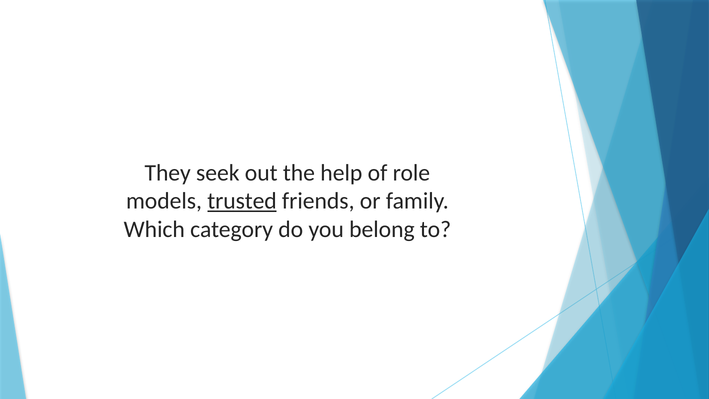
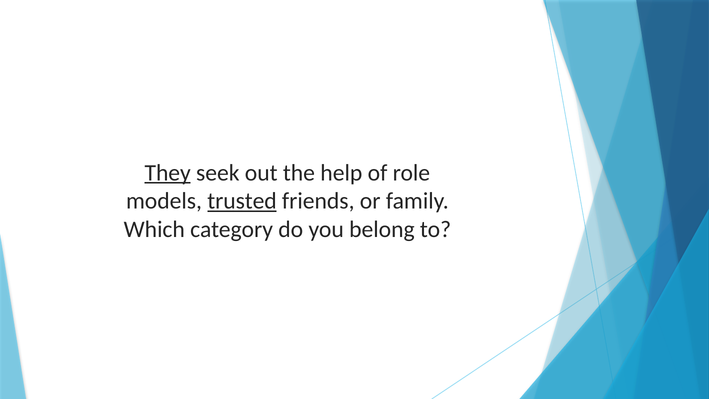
They underline: none -> present
